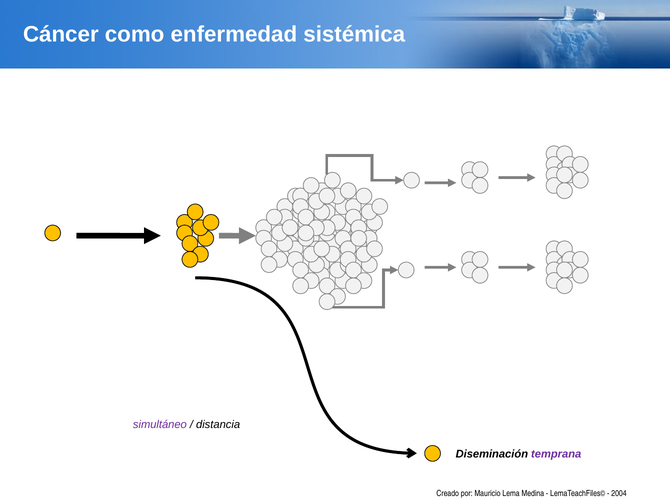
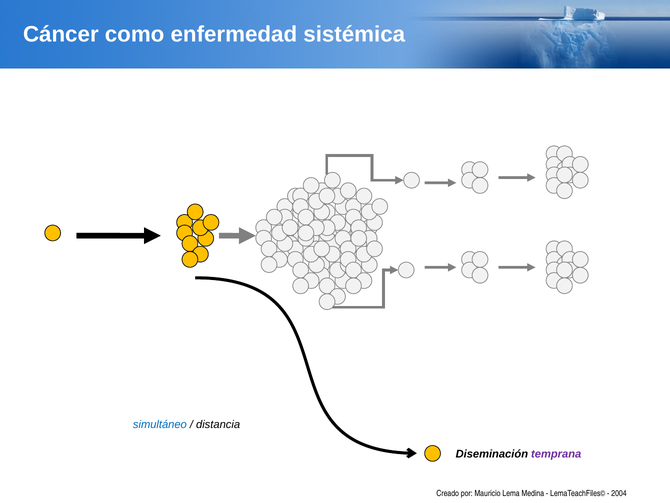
simultáneo colour: purple -> blue
